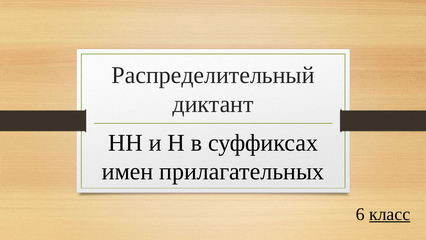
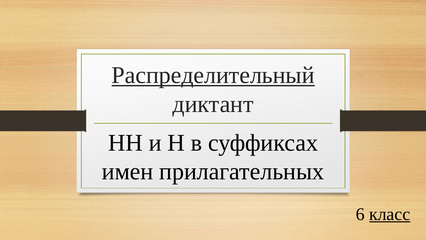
Распределительный underline: none -> present
